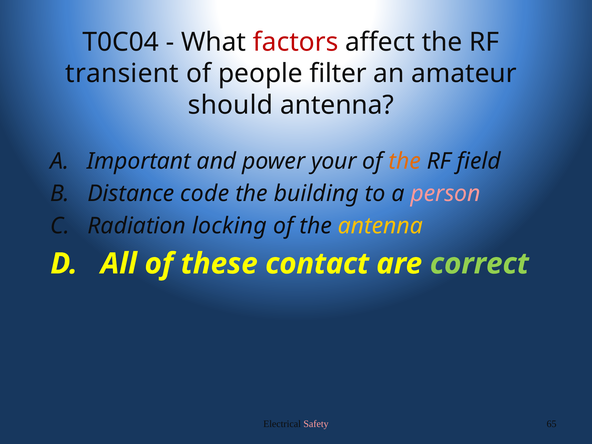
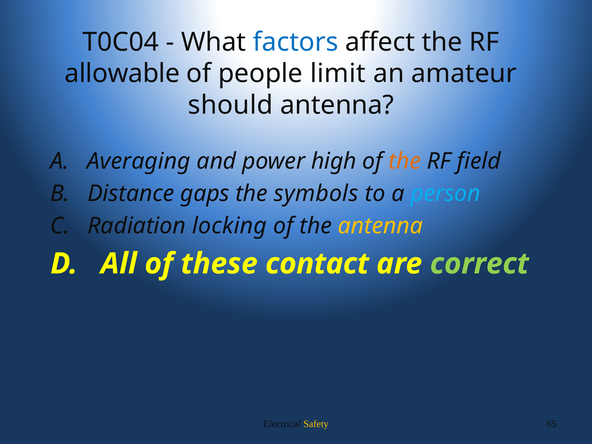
factors colour: red -> blue
transient: transient -> allowable
filter: filter -> limit
Important: Important -> Averaging
your: your -> high
code: code -> gaps
building: building -> symbols
person colour: pink -> light blue
Safety colour: pink -> yellow
